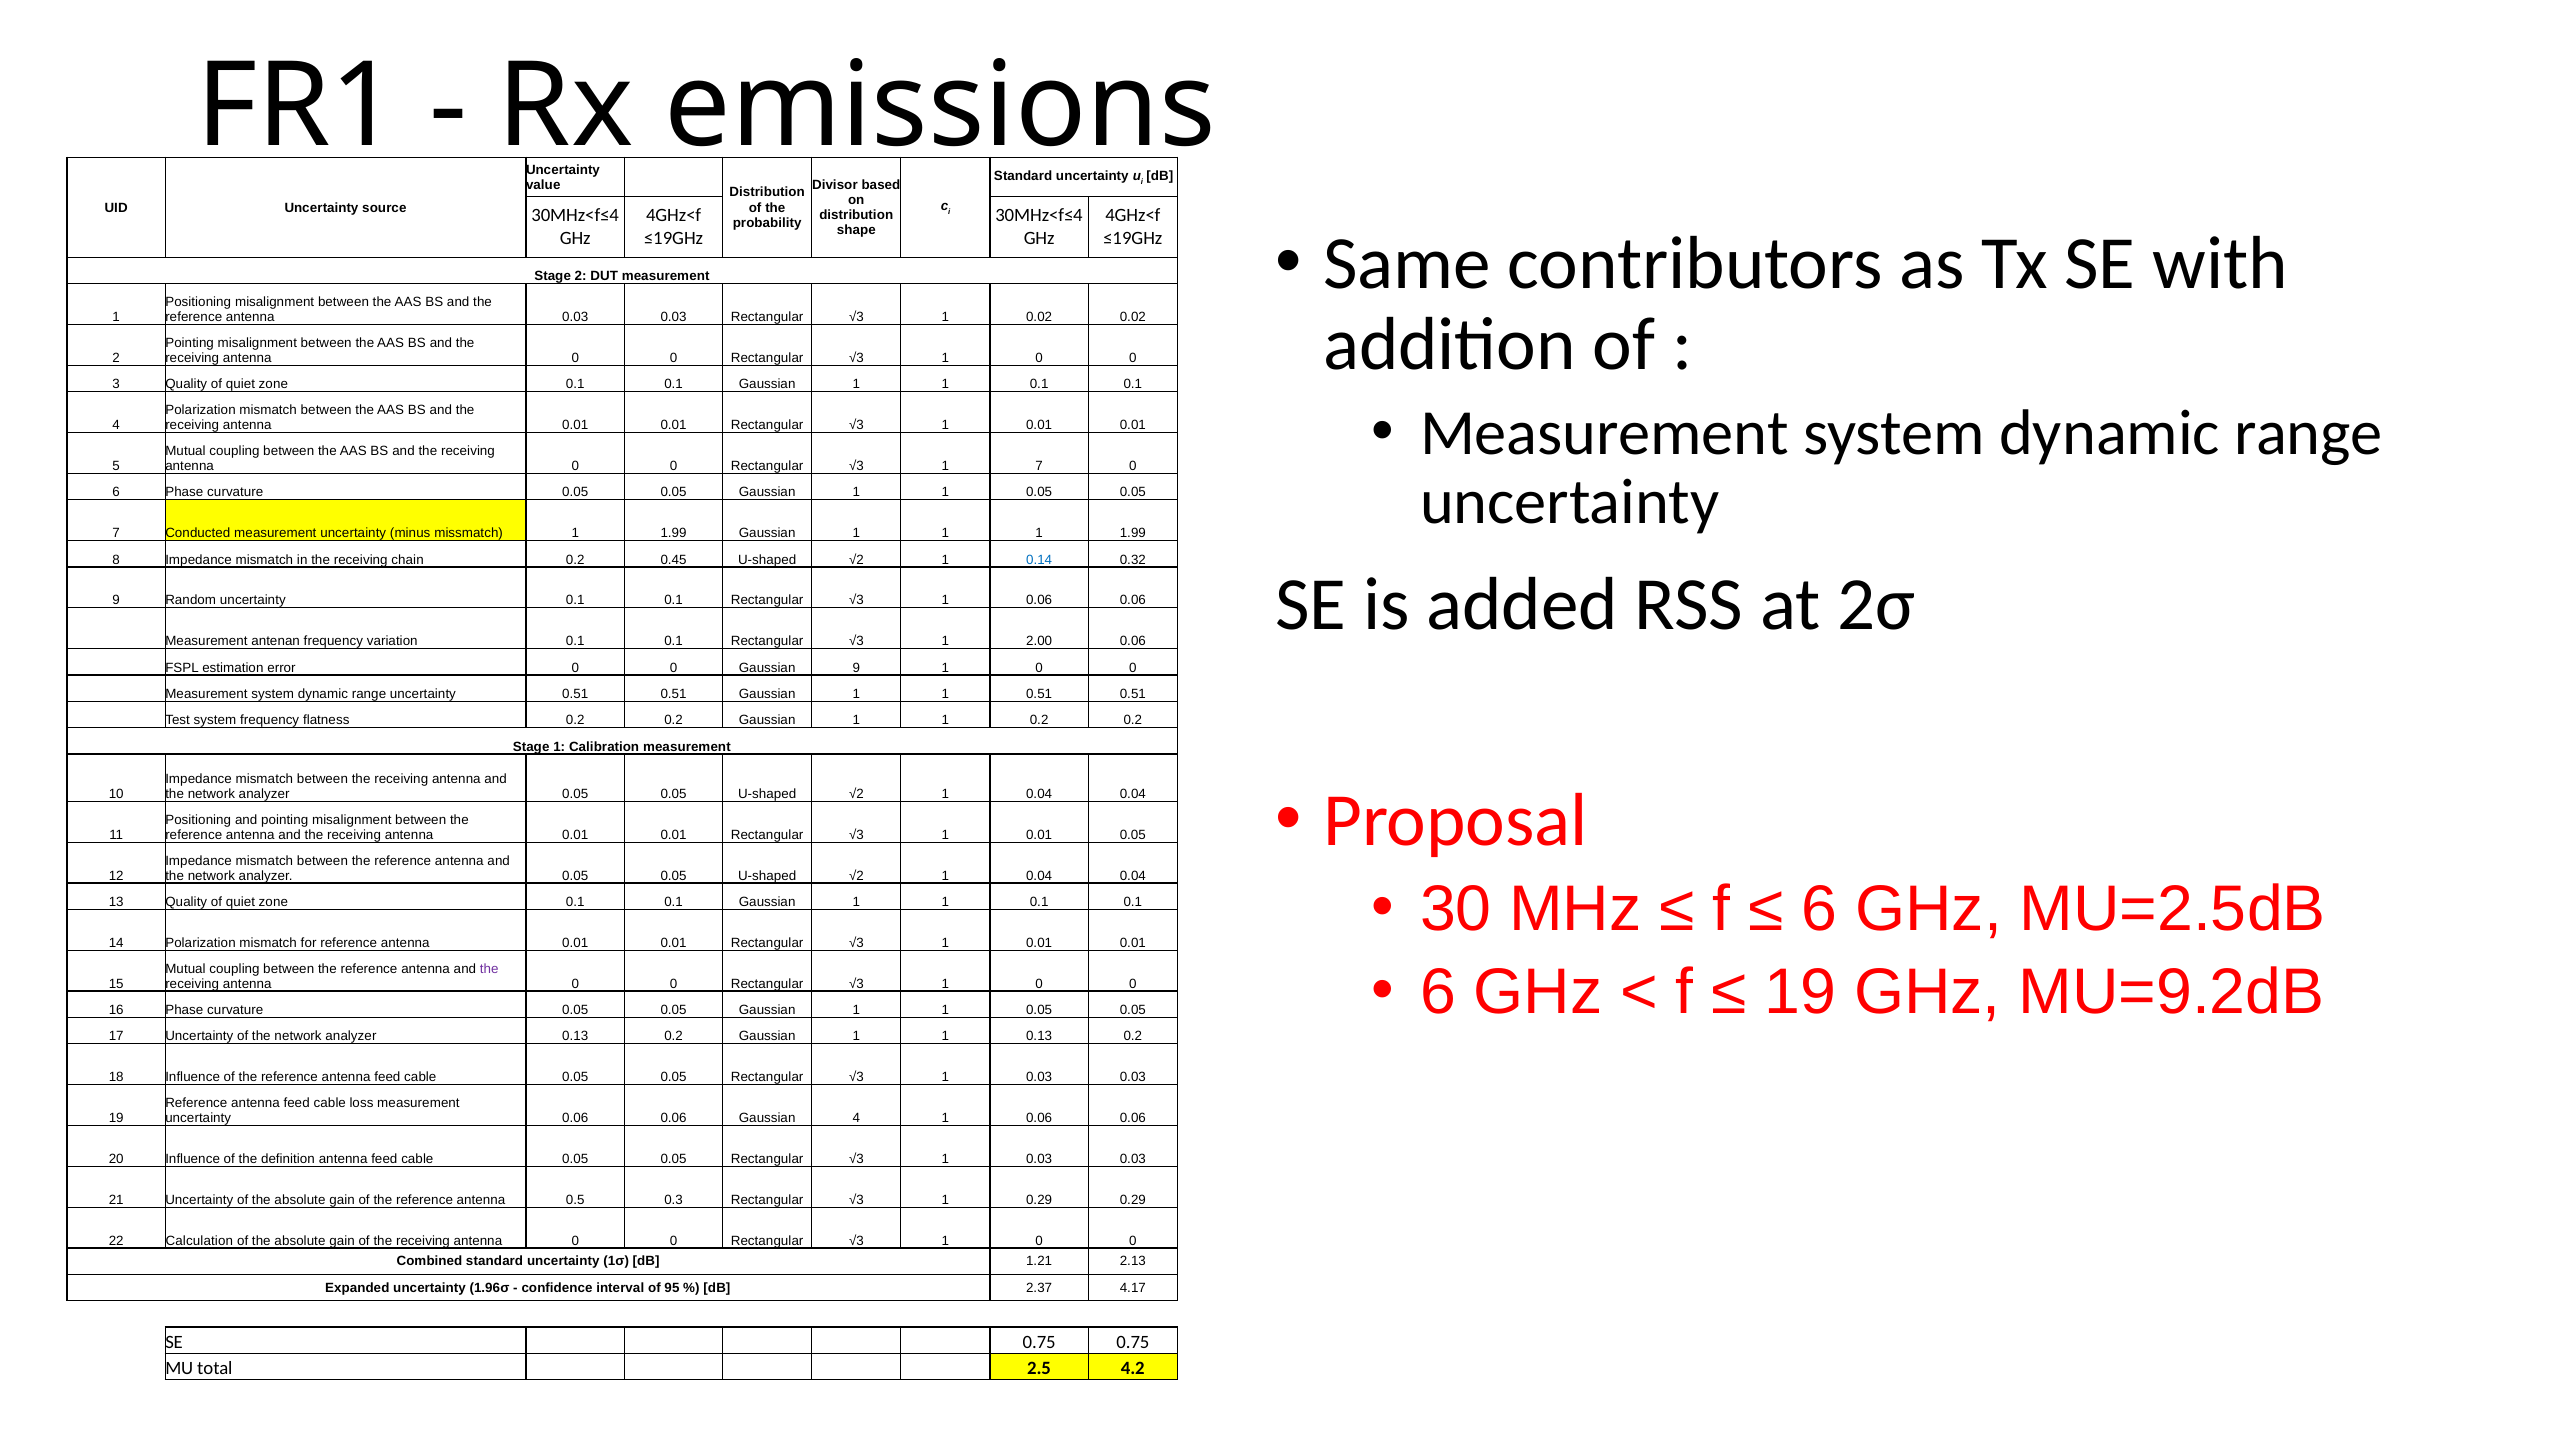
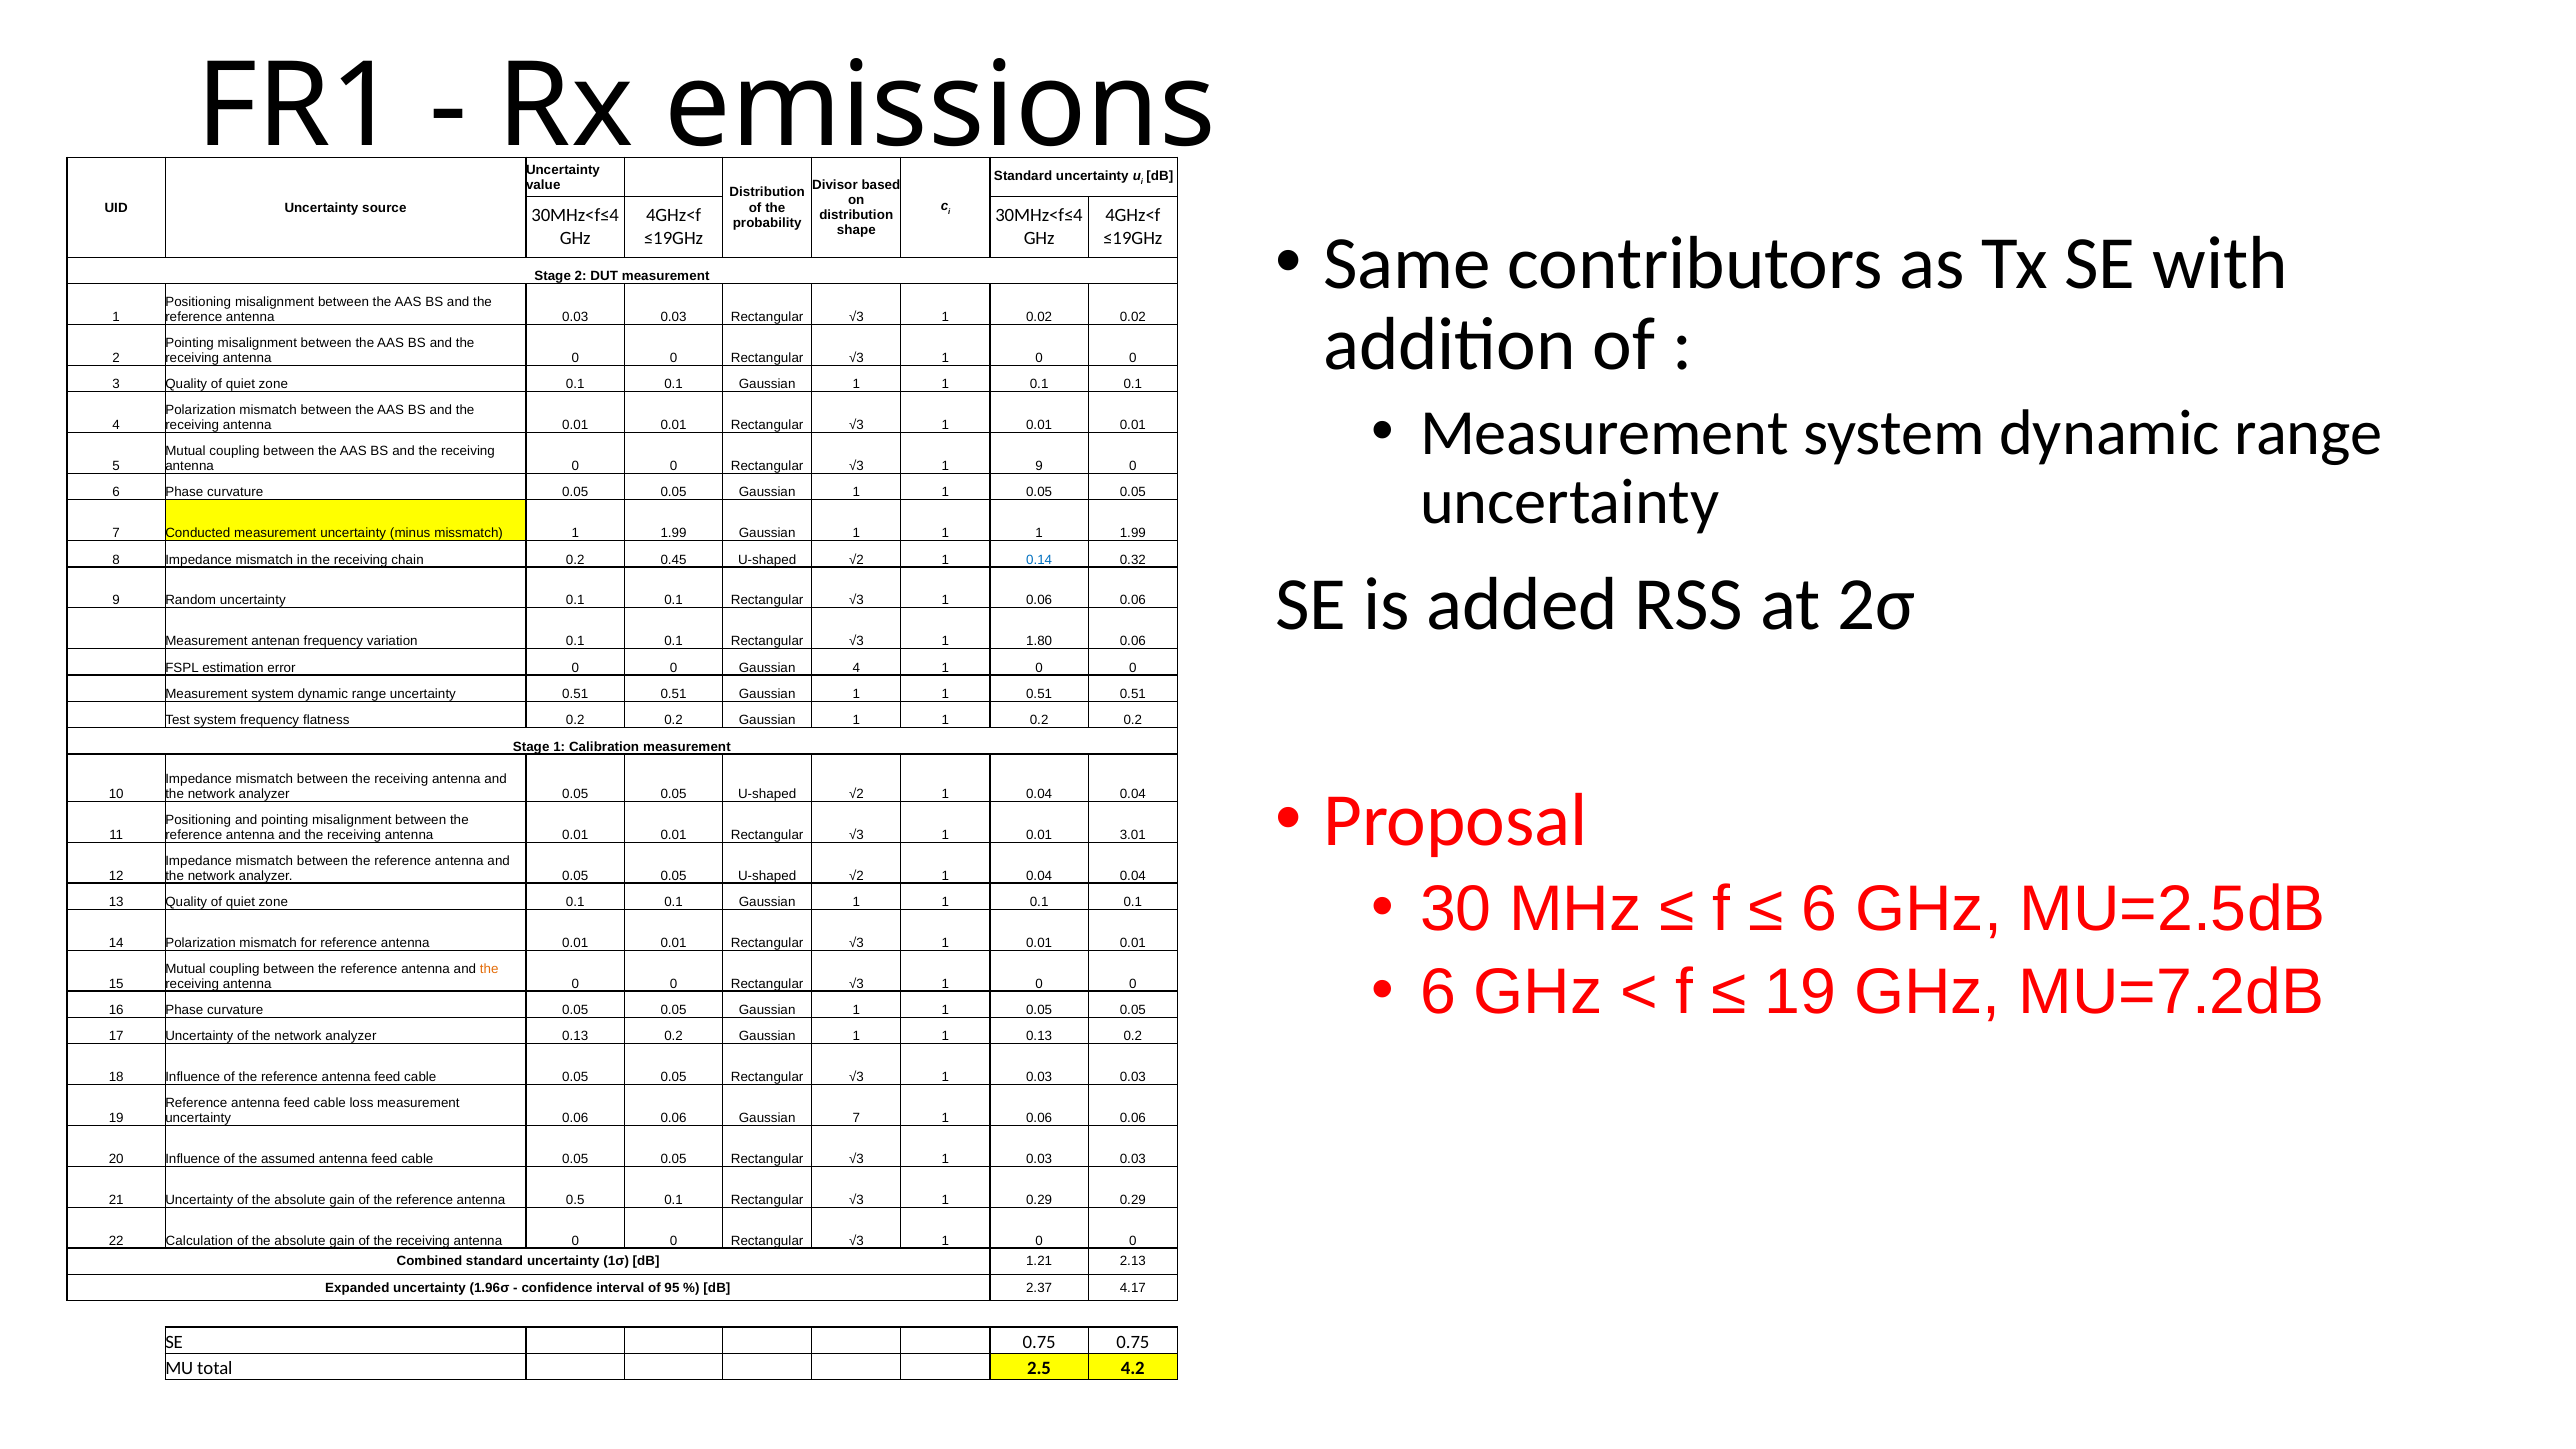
1 7: 7 -> 9
2.00: 2.00 -> 1.80
Gaussian 9: 9 -> 4
0.01 0.05: 0.05 -> 3.01
MU=9.2dB: MU=9.2dB -> MU=7.2dB
the at (489, 969) colour: purple -> orange
Gaussian 4: 4 -> 7
definition: definition -> assumed
0.5 0.3: 0.3 -> 0.1
